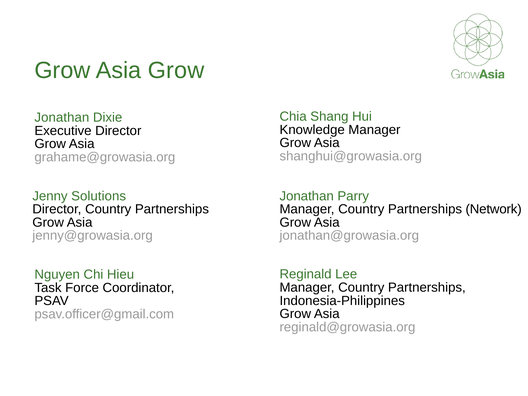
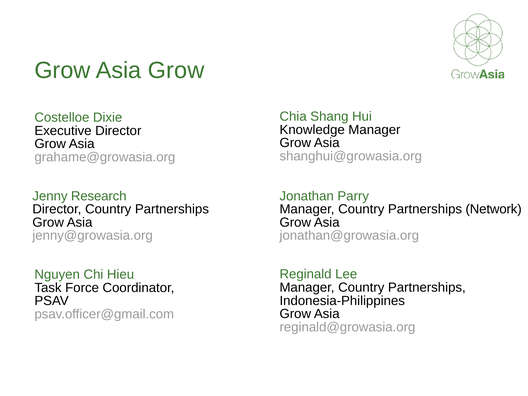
Jonathan at (62, 118): Jonathan -> Costelloe
Solutions: Solutions -> Research
